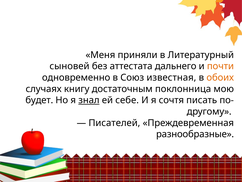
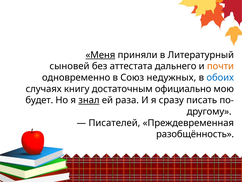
Меня underline: none -> present
известная: известная -> недужных
обоих colour: orange -> blue
поклонница: поклонница -> официально
себе: себе -> раза
сочтя: сочтя -> сразу
разнообразные: разнообразные -> разобщённость
